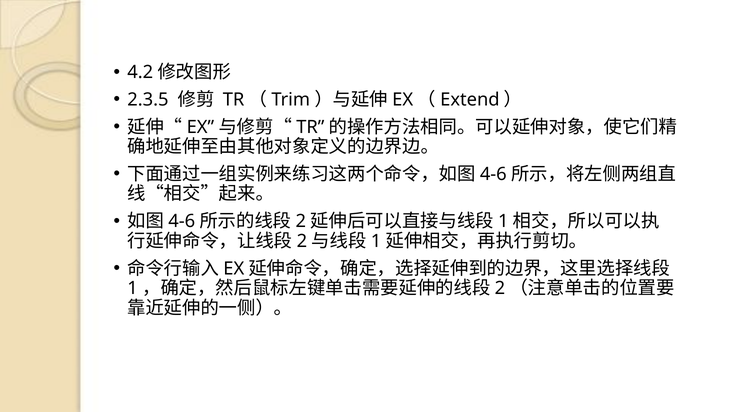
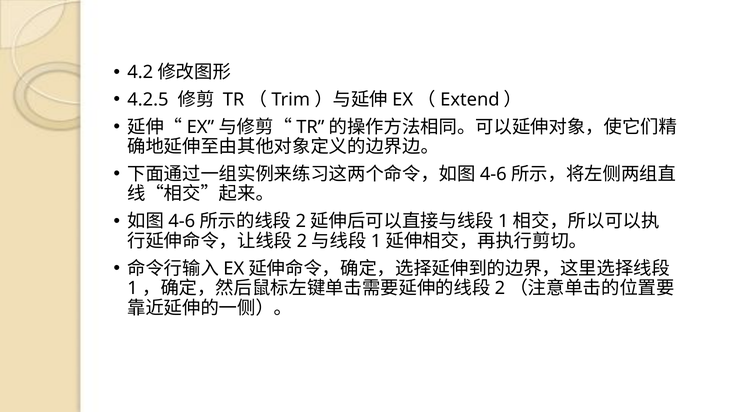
2.3.5: 2.3.5 -> 4.2.5
